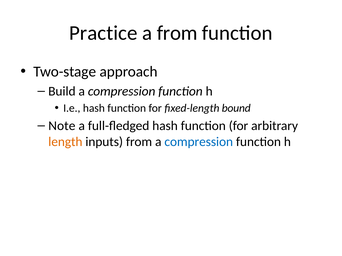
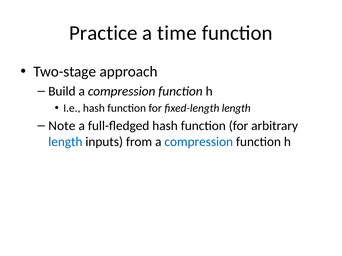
a from: from -> time
fixed-length bound: bound -> length
length at (65, 142) colour: orange -> blue
